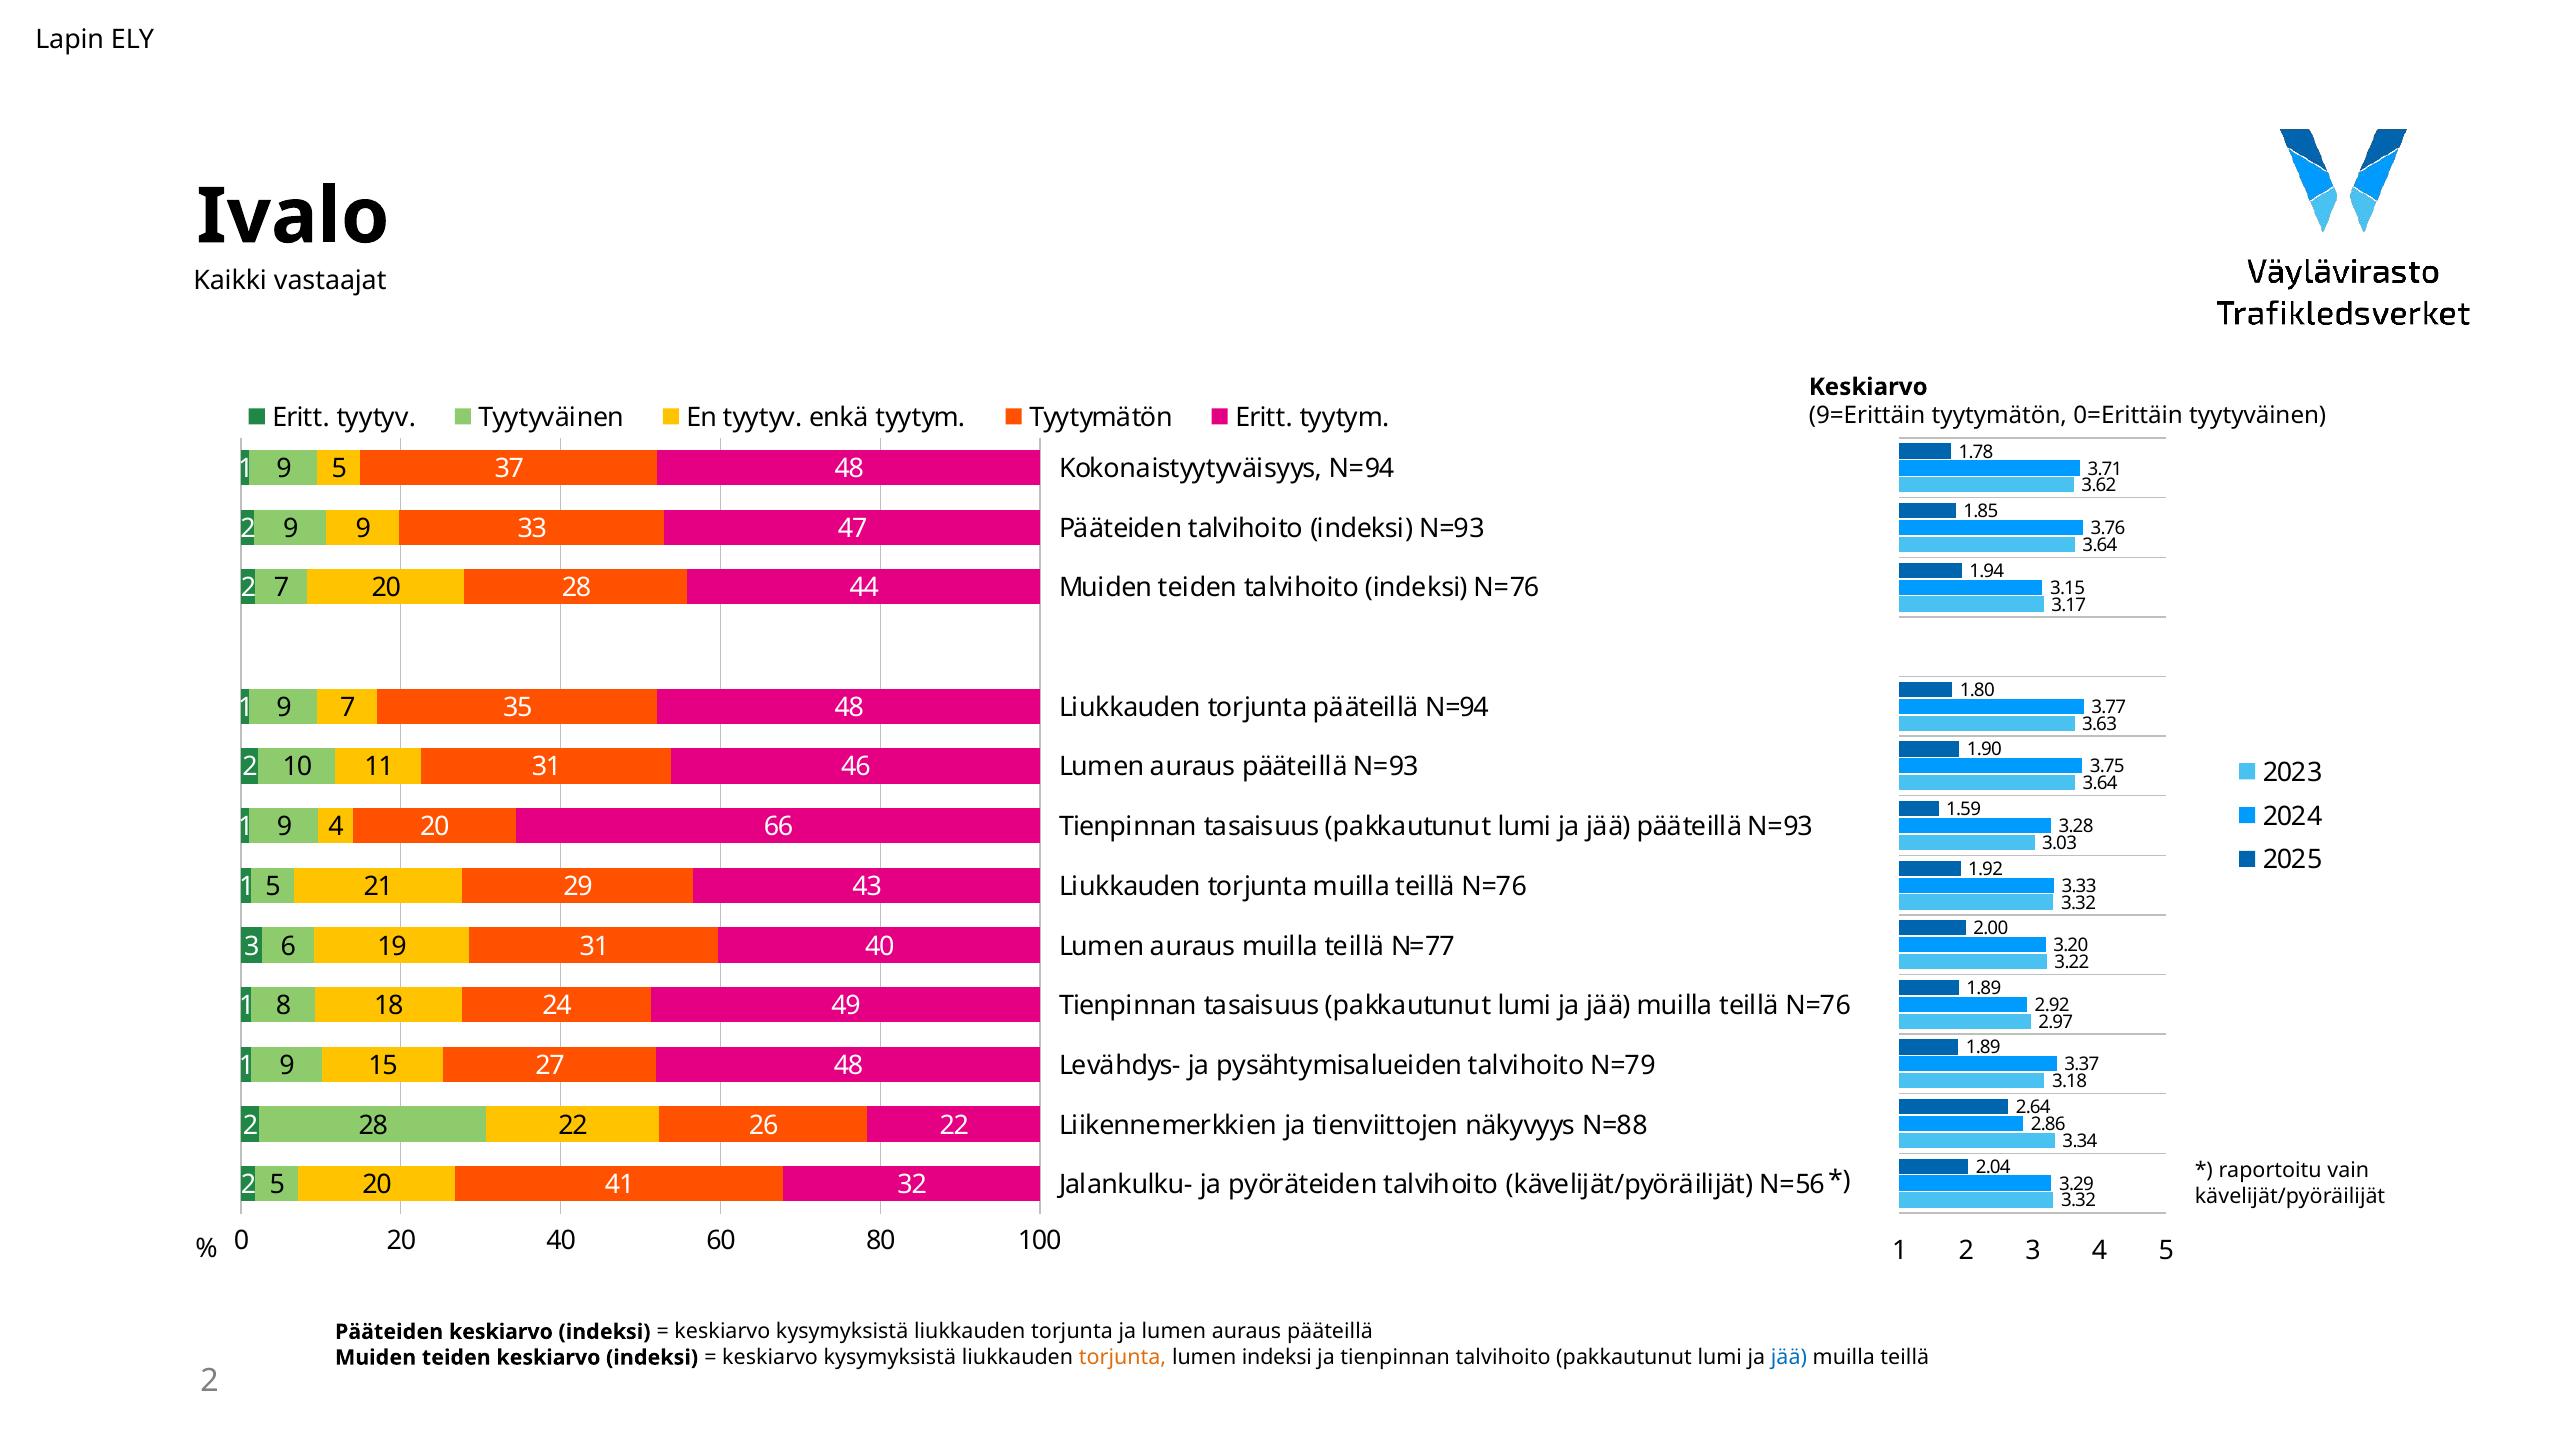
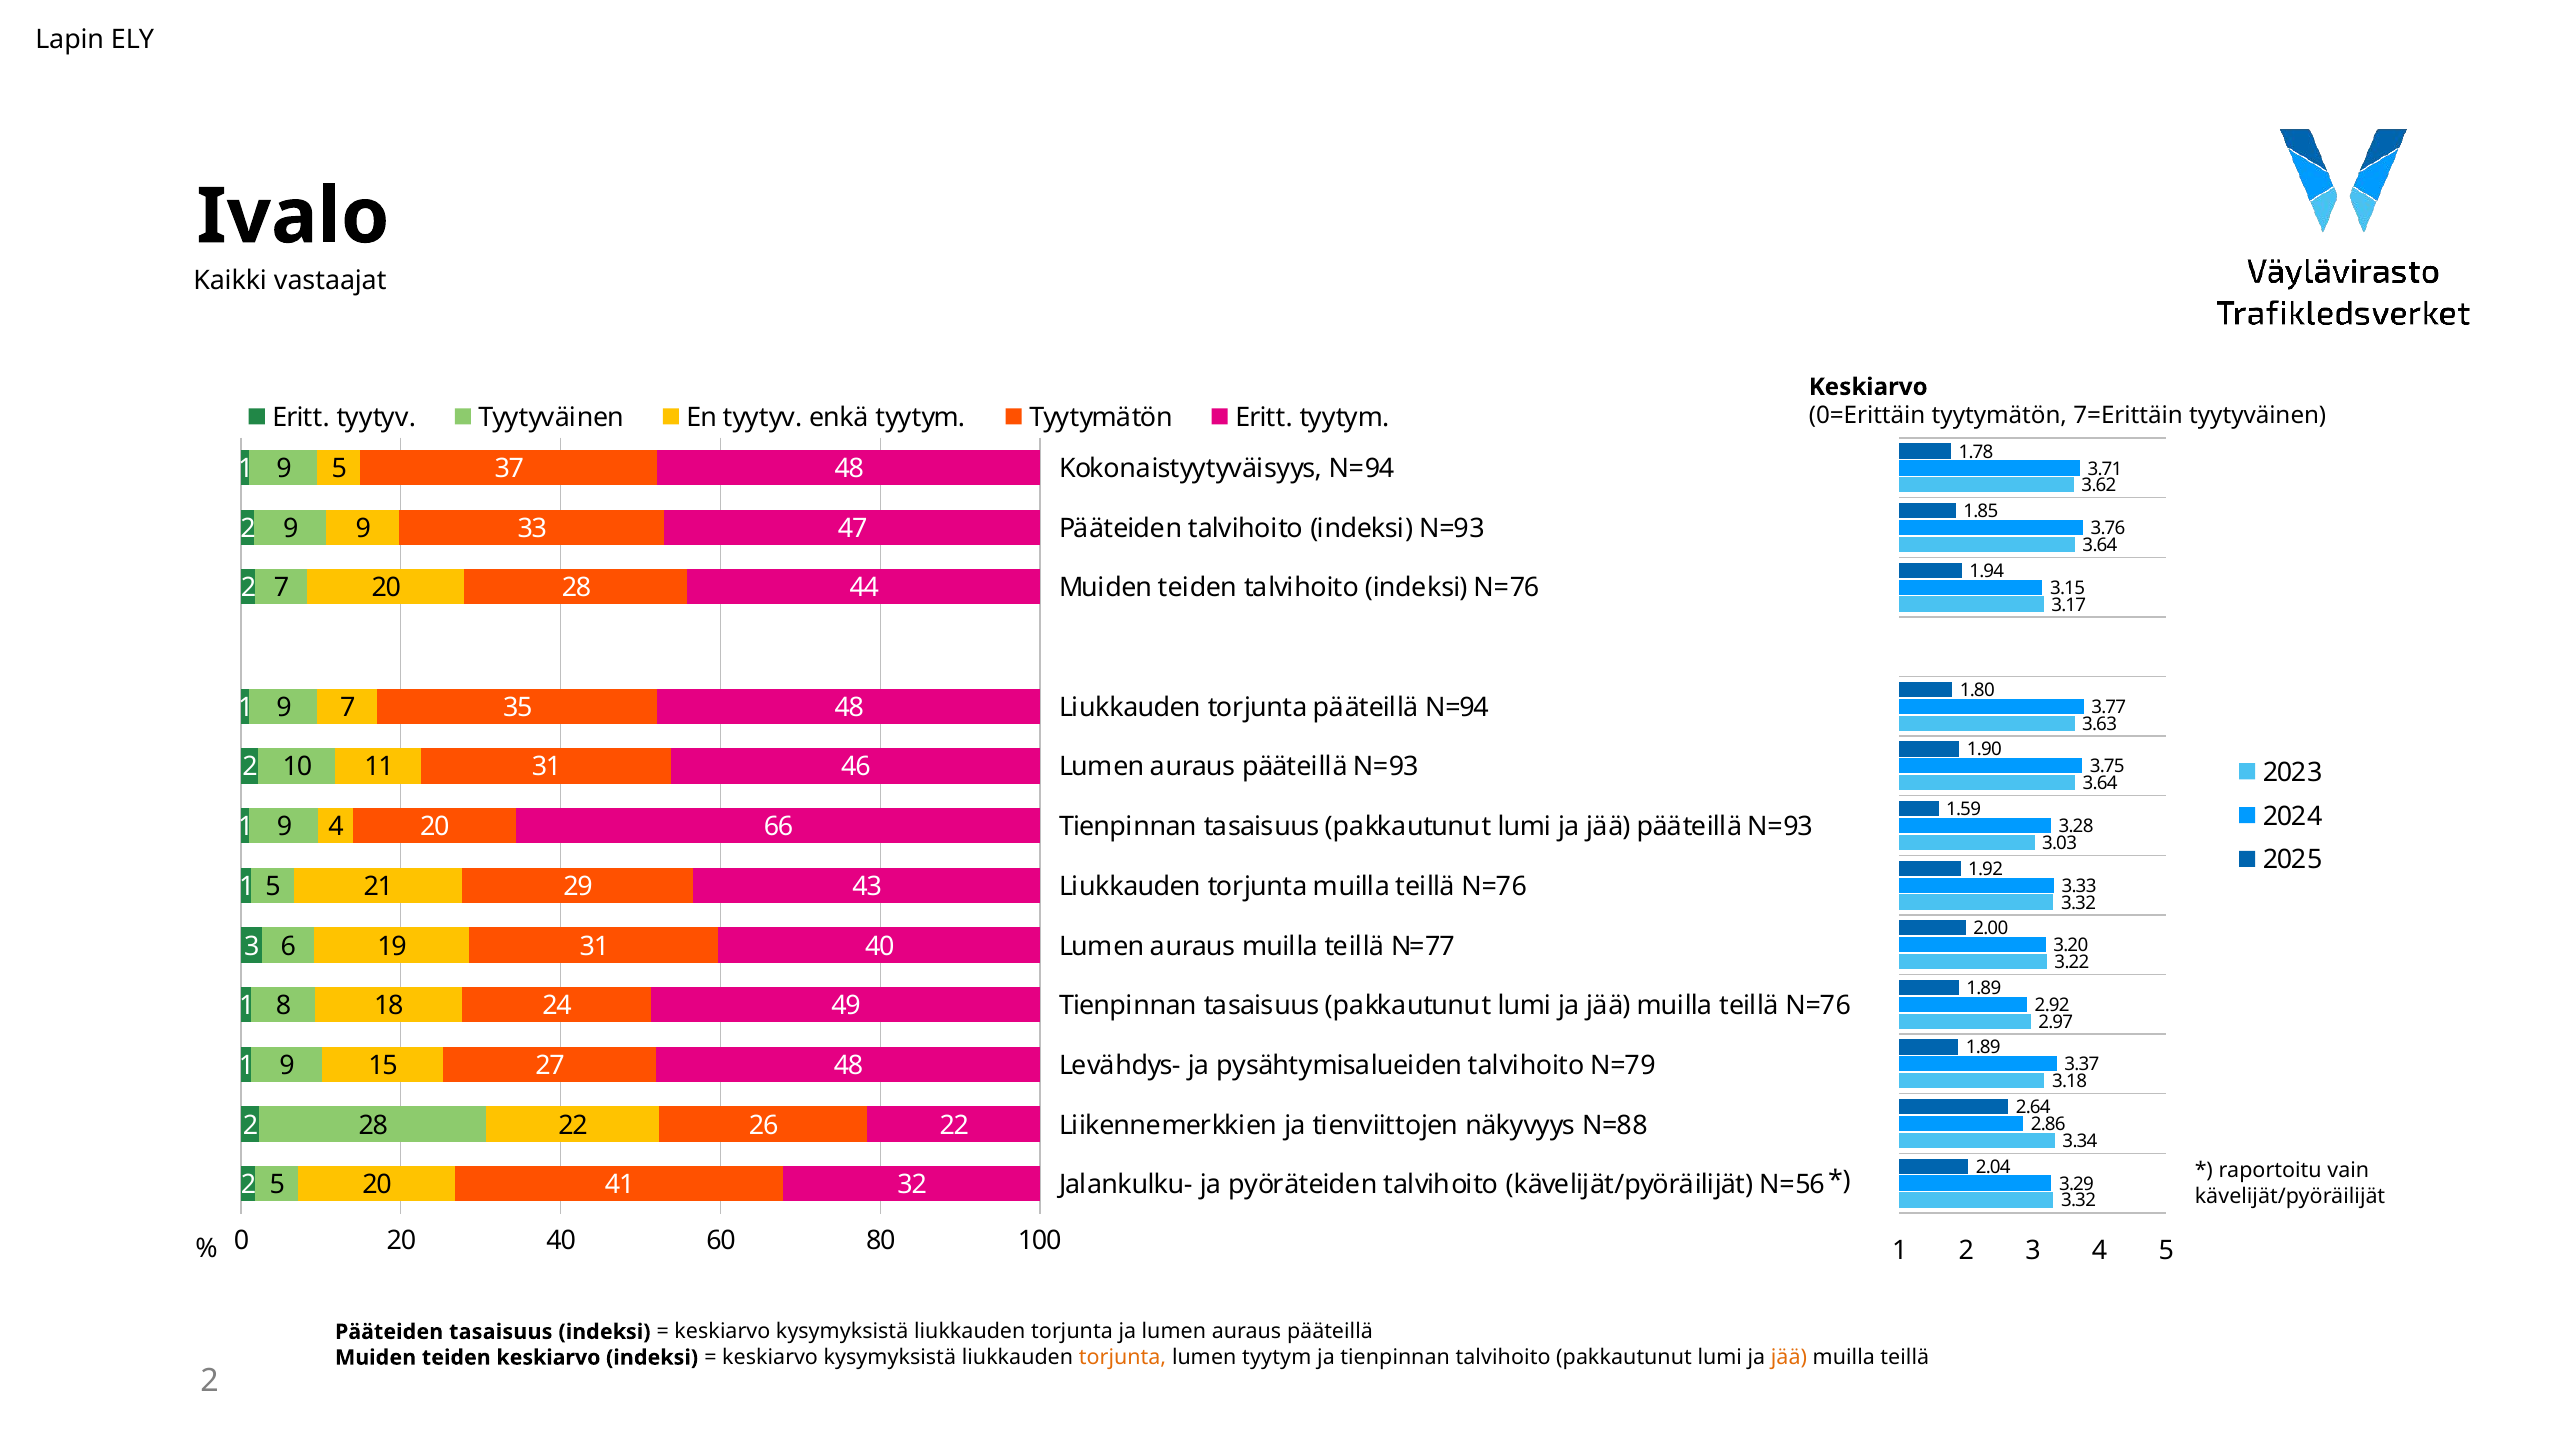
9=Erittäin: 9=Erittäin -> 0=Erittäin
0=Erittäin: 0=Erittäin -> 7=Erittäin
Pääteiden keskiarvo: keskiarvo -> tasaisuus
lumen indeksi: indeksi -> tyytym
jää at (1789, 1358) colour: blue -> orange
